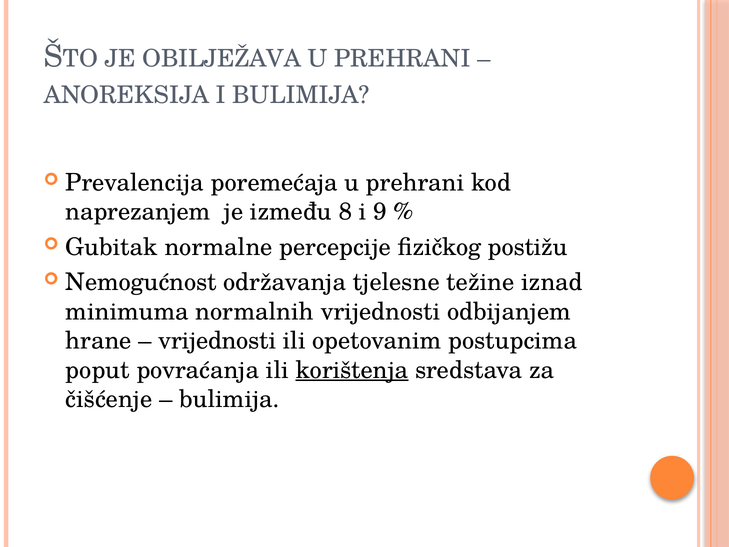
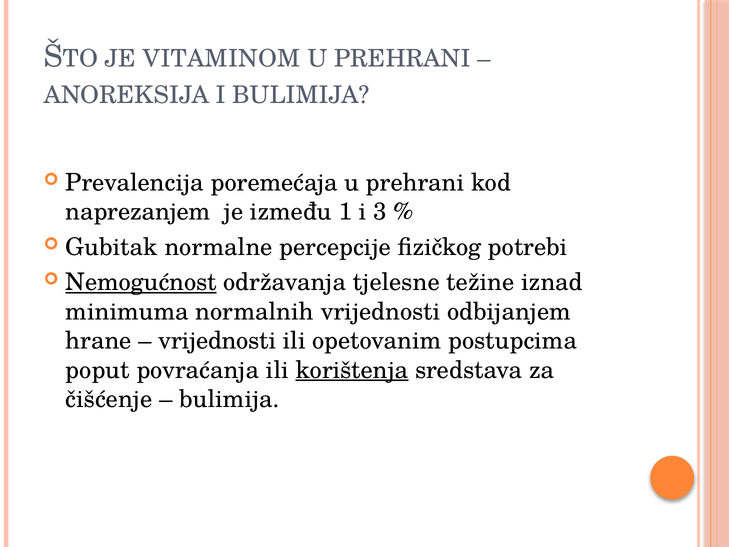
OBILJEŽAVA: OBILJEŽAVA -> VITAMINOM
8: 8 -> 1
9: 9 -> 3
postižu: postižu -> potrebi
Nemogućnost underline: none -> present
